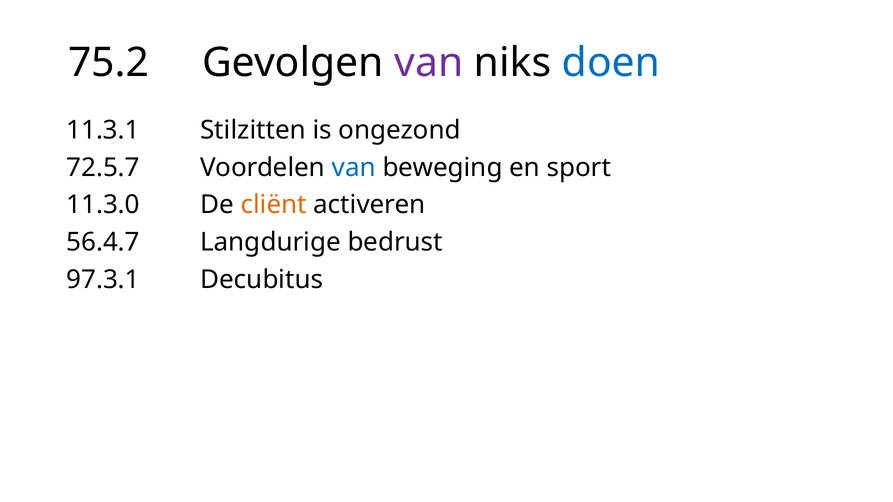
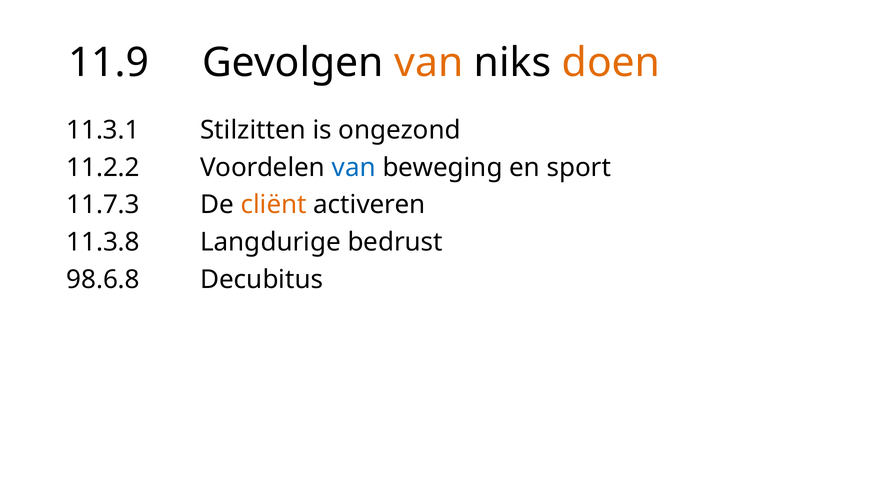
75.2: 75.2 -> 11.9
van at (429, 63) colour: purple -> orange
doen colour: blue -> orange
72.5.7: 72.5.7 -> 11.2.2
11.3.0: 11.3.0 -> 11.7.3
56.4.7: 56.4.7 -> 11.3.8
97.3.1: 97.3.1 -> 98.6.8
